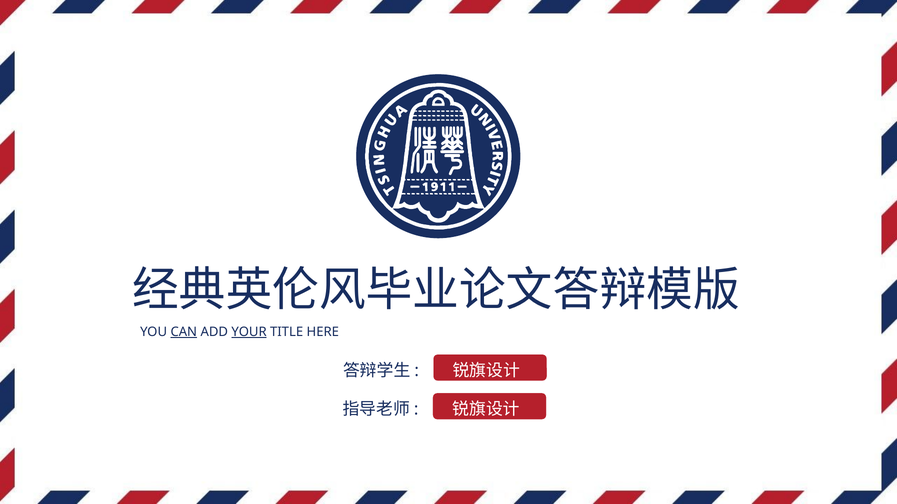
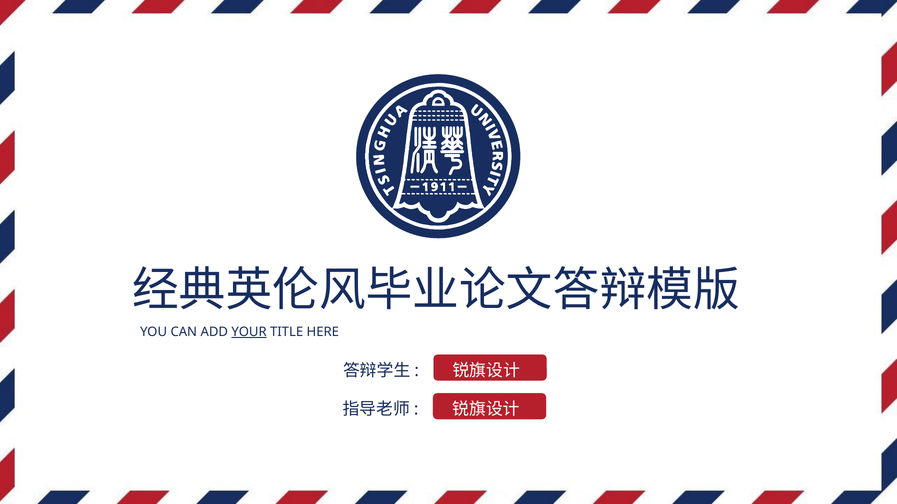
CAN underline: present -> none
